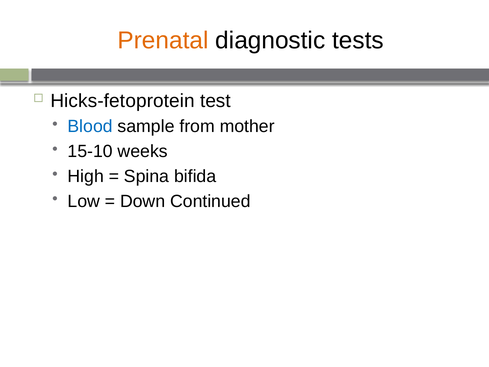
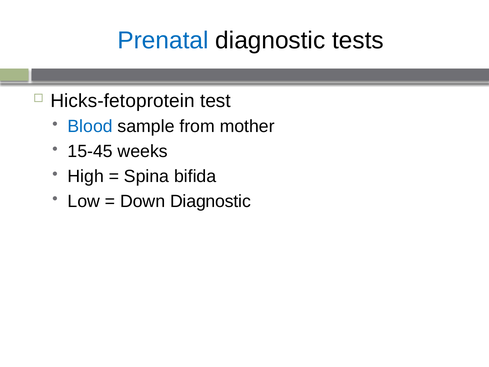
Prenatal colour: orange -> blue
15-10: 15-10 -> 15-45
Down Continued: Continued -> Diagnostic
